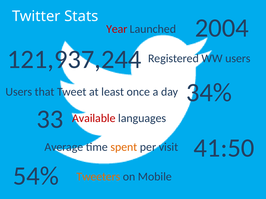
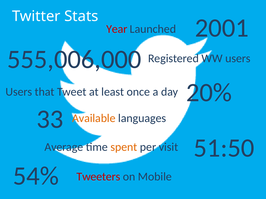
2004: 2004 -> 2001
121,937,244: 121,937,244 -> 555,006,000
34%: 34% -> 20%
Available colour: red -> orange
41:50: 41:50 -> 51:50
Tweeters colour: orange -> red
